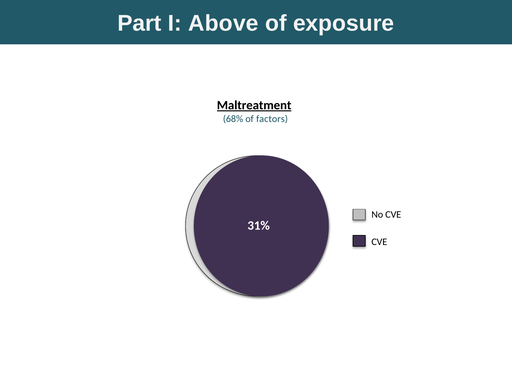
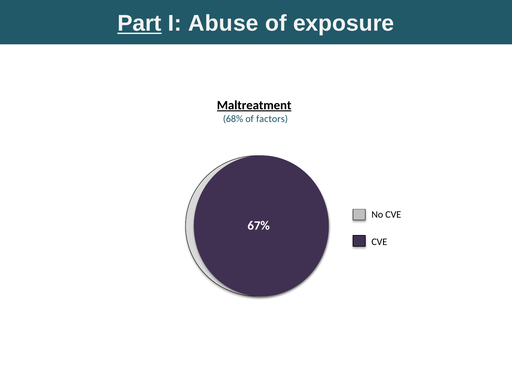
Part underline: none -> present
Above: Above -> Abuse
31%: 31% -> 67%
